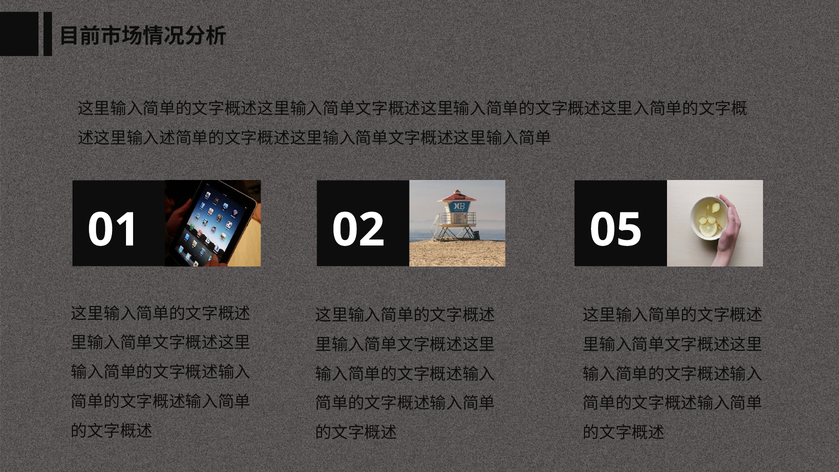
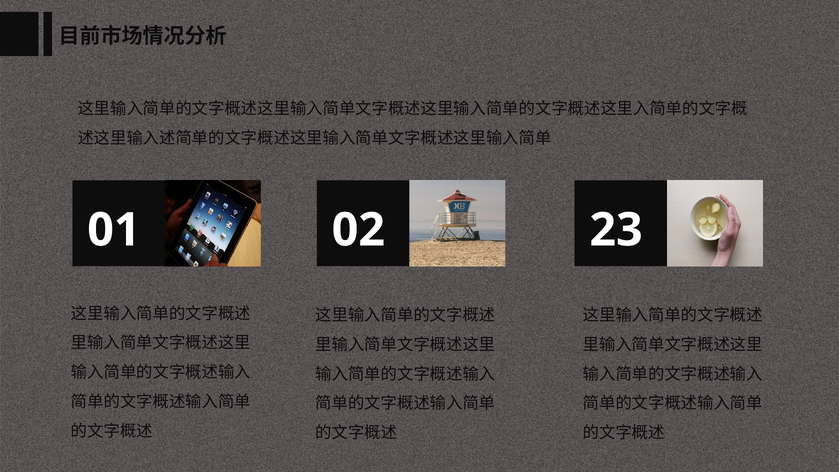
05: 05 -> 23
